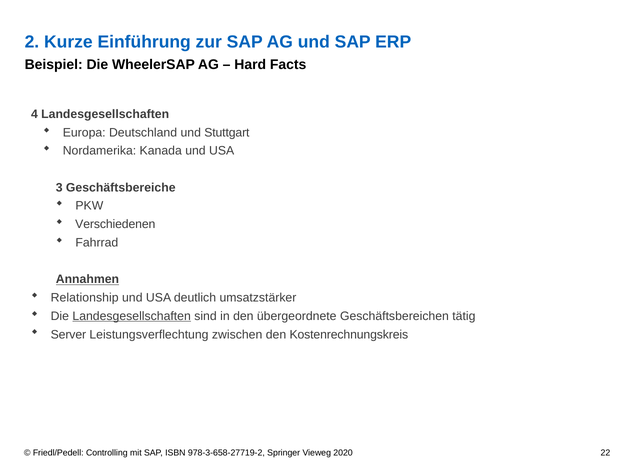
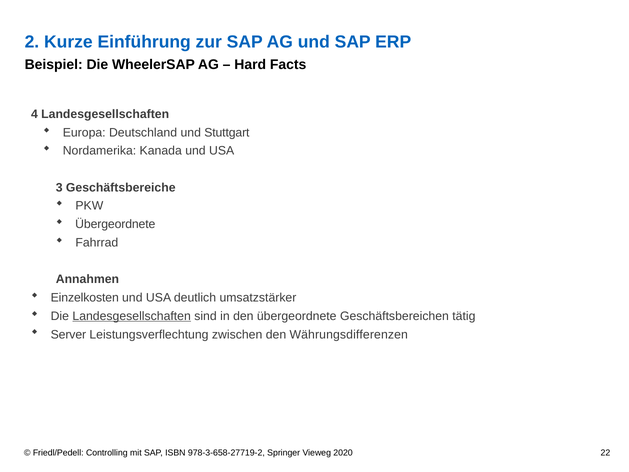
Verschiedenen at (115, 224): Verschiedenen -> Übergeordnete
Annahmen underline: present -> none
Relationship: Relationship -> Einzelkosten
Kostenrechnungskreis: Kostenrechnungskreis -> Währungsdifferenzen
